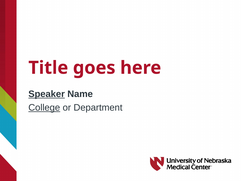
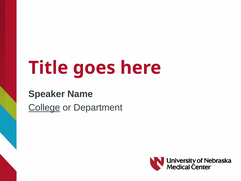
Speaker underline: present -> none
